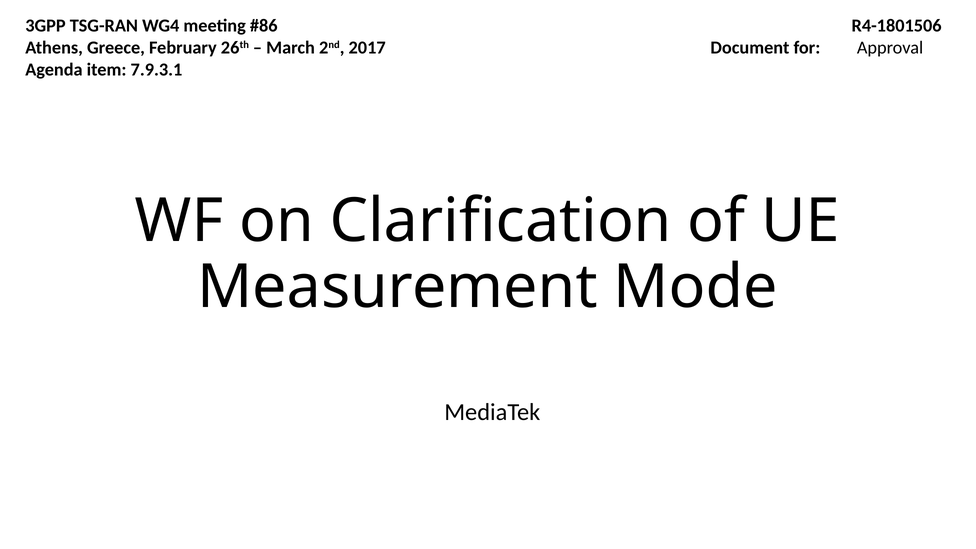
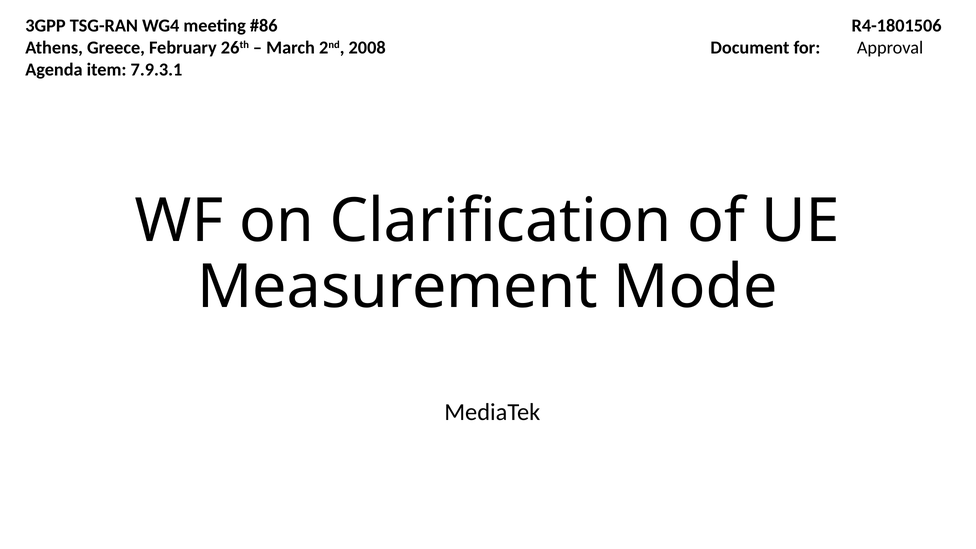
2017: 2017 -> 2008
